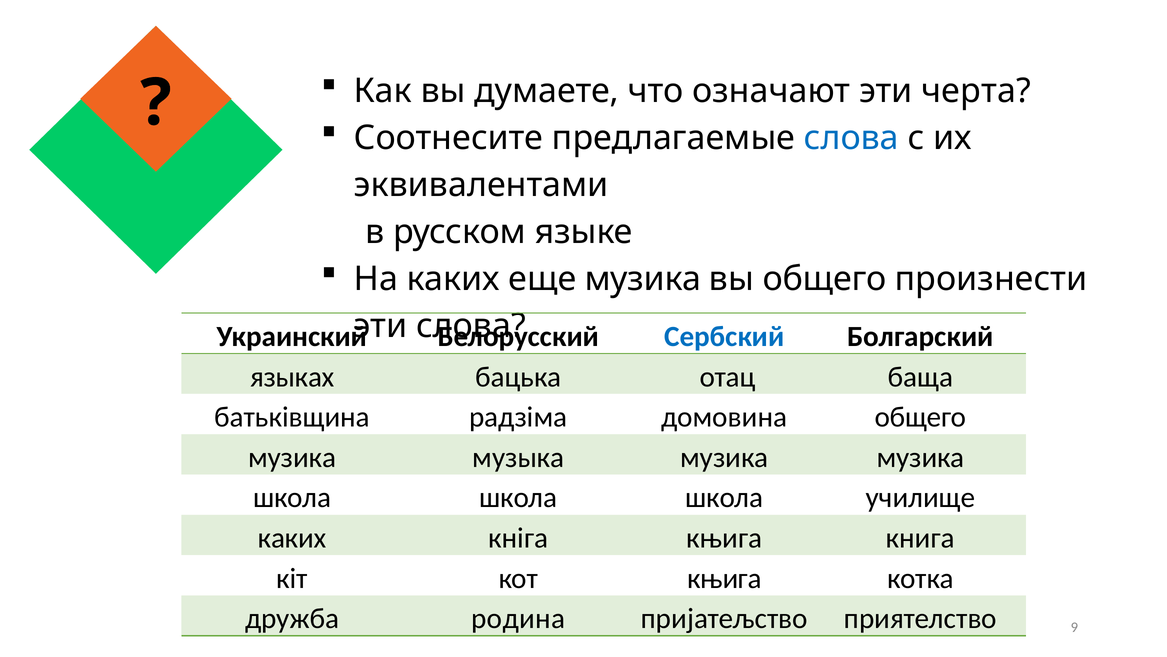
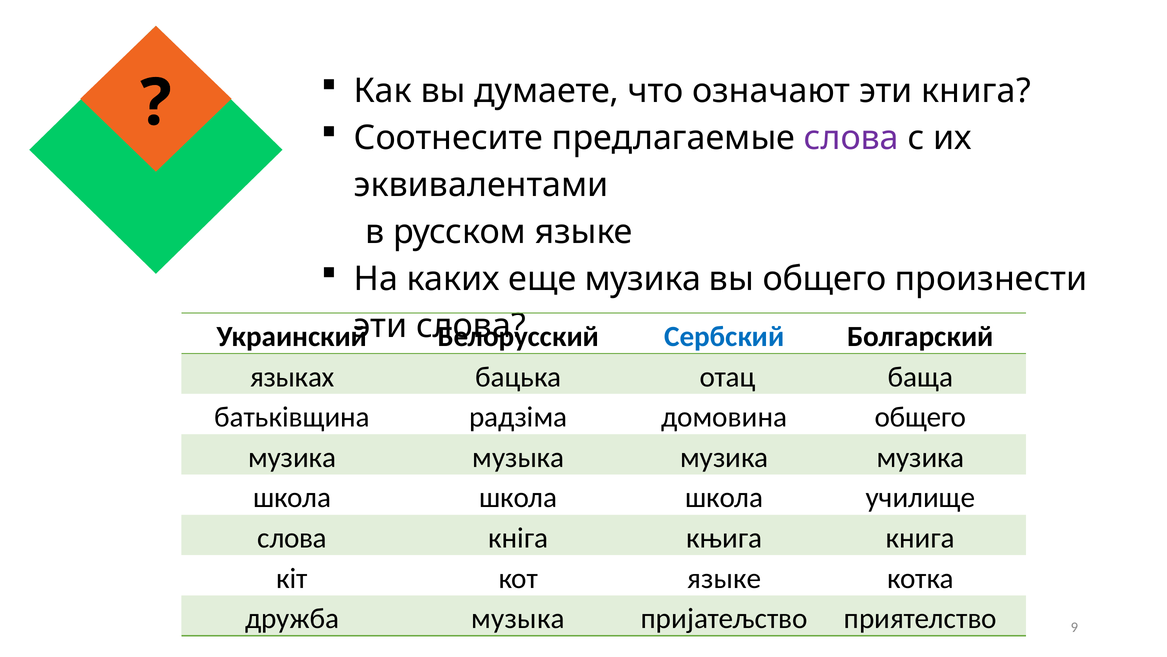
эти черта: черта -> книга
слова at (851, 138) colour: blue -> purple
каких at (292, 538): каких -> слова
кот књига: књига -> языке
дружба родина: родина -> музыка
